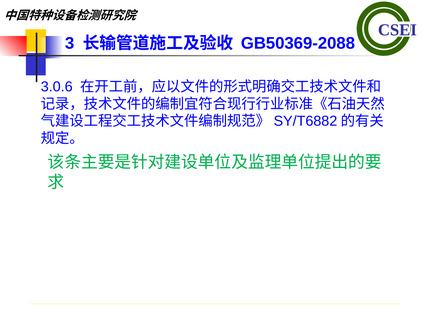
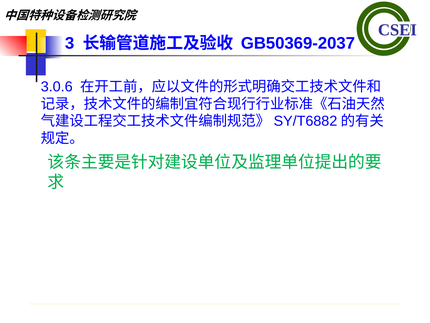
GB50369-2088: GB50369-2088 -> GB50369-2037
